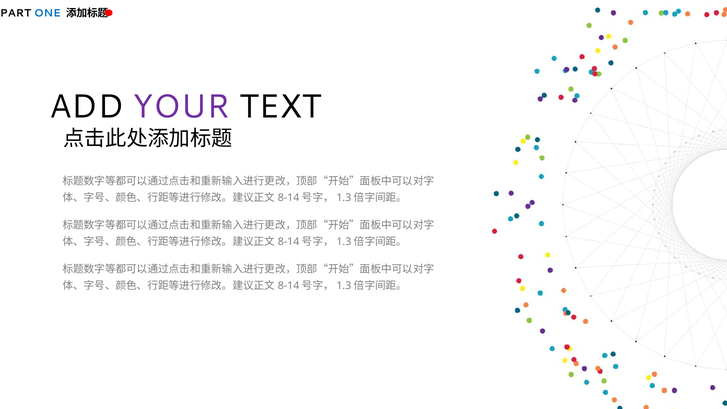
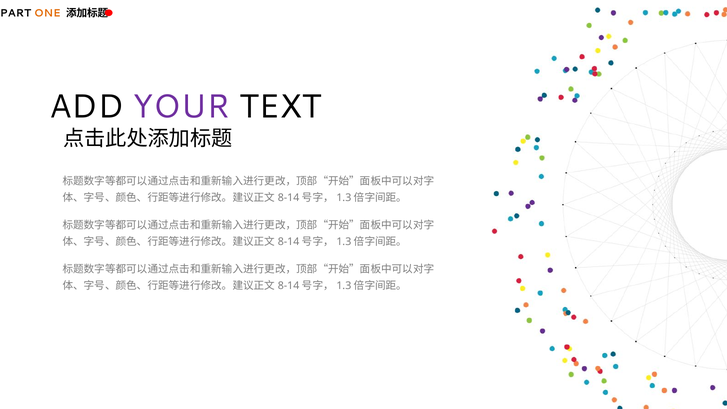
ONE colour: blue -> orange
